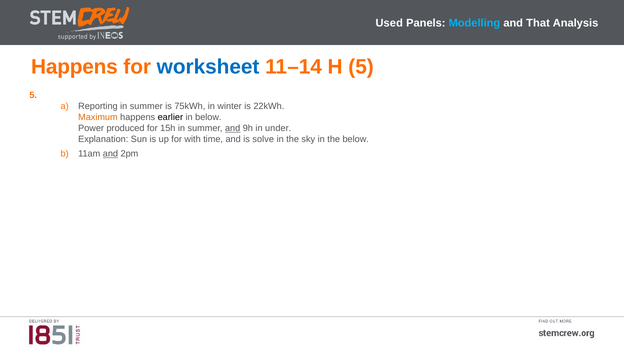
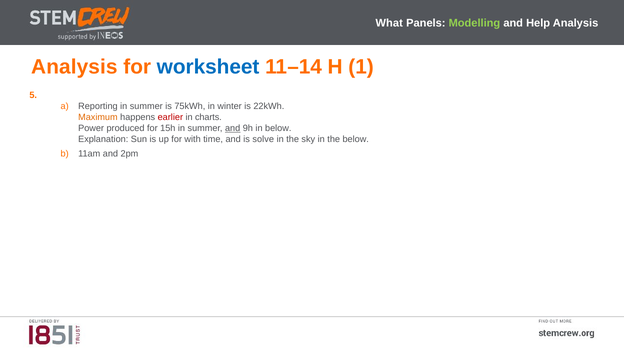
Used: Used -> What
Modelling colour: light blue -> light green
That: That -> Help
Happens at (74, 67): Happens -> Analysis
H 5: 5 -> 1
earlier colour: black -> red
in below: below -> charts
in under: under -> below
and at (110, 154) underline: present -> none
